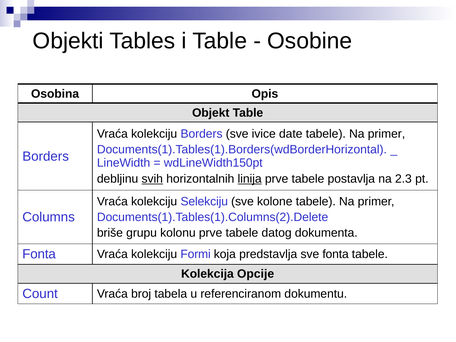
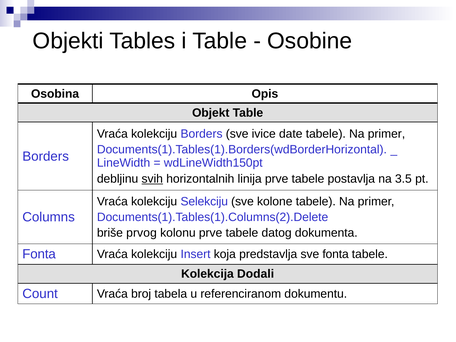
linija underline: present -> none
2.3: 2.3 -> 3.5
grupu: grupu -> prvog
Formi: Formi -> Insert
Opcije: Opcije -> Dodali
